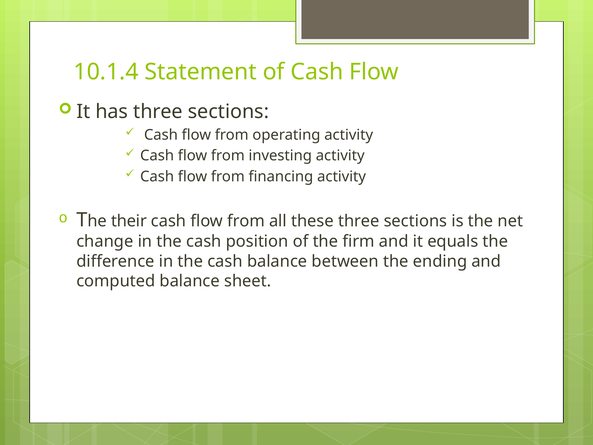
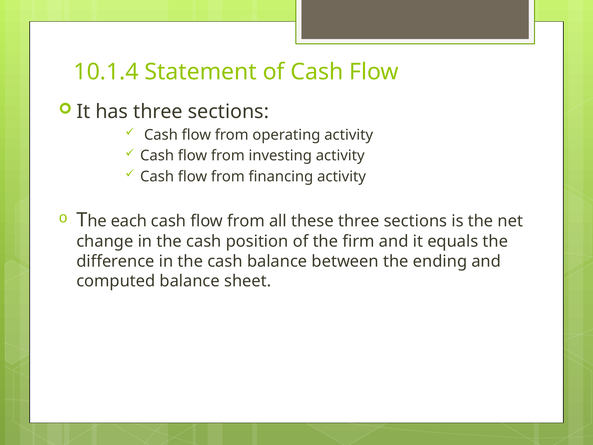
their: their -> each
